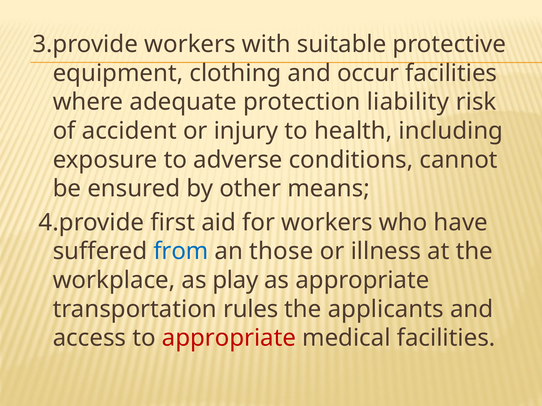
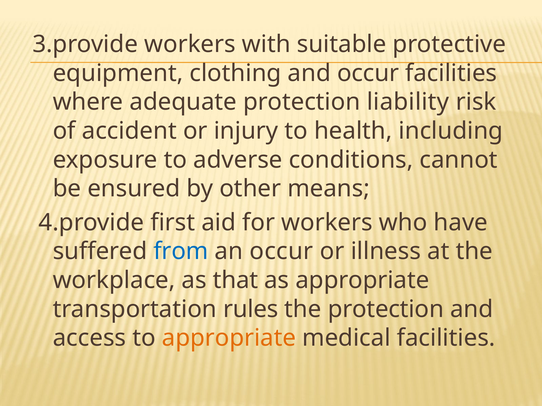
an those: those -> occur
play: play -> that
the applicants: applicants -> protection
appropriate at (229, 338) colour: red -> orange
